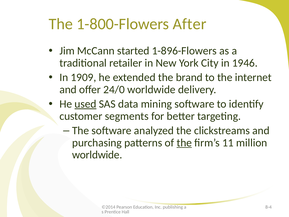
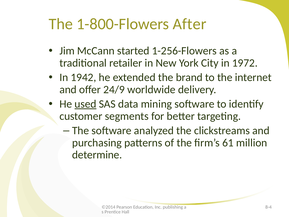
1-896-Flowers: 1-896-Flowers -> 1-256-Flowers
1946: 1946 -> 1972
1909: 1909 -> 1942
24/0: 24/0 -> 24/9
the at (184, 143) underline: present -> none
11: 11 -> 61
worldwide at (97, 155): worldwide -> determine
